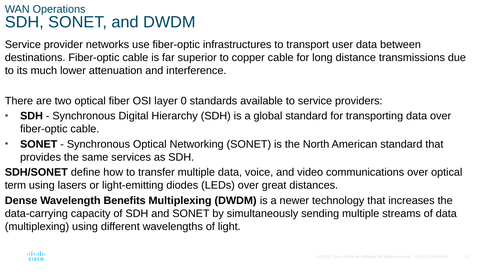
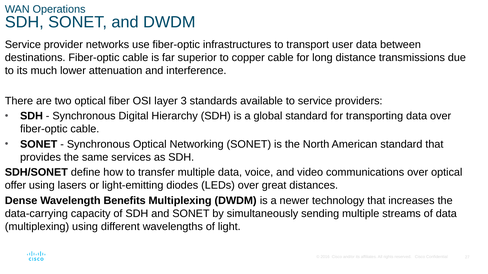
0: 0 -> 3
term: term -> offer
